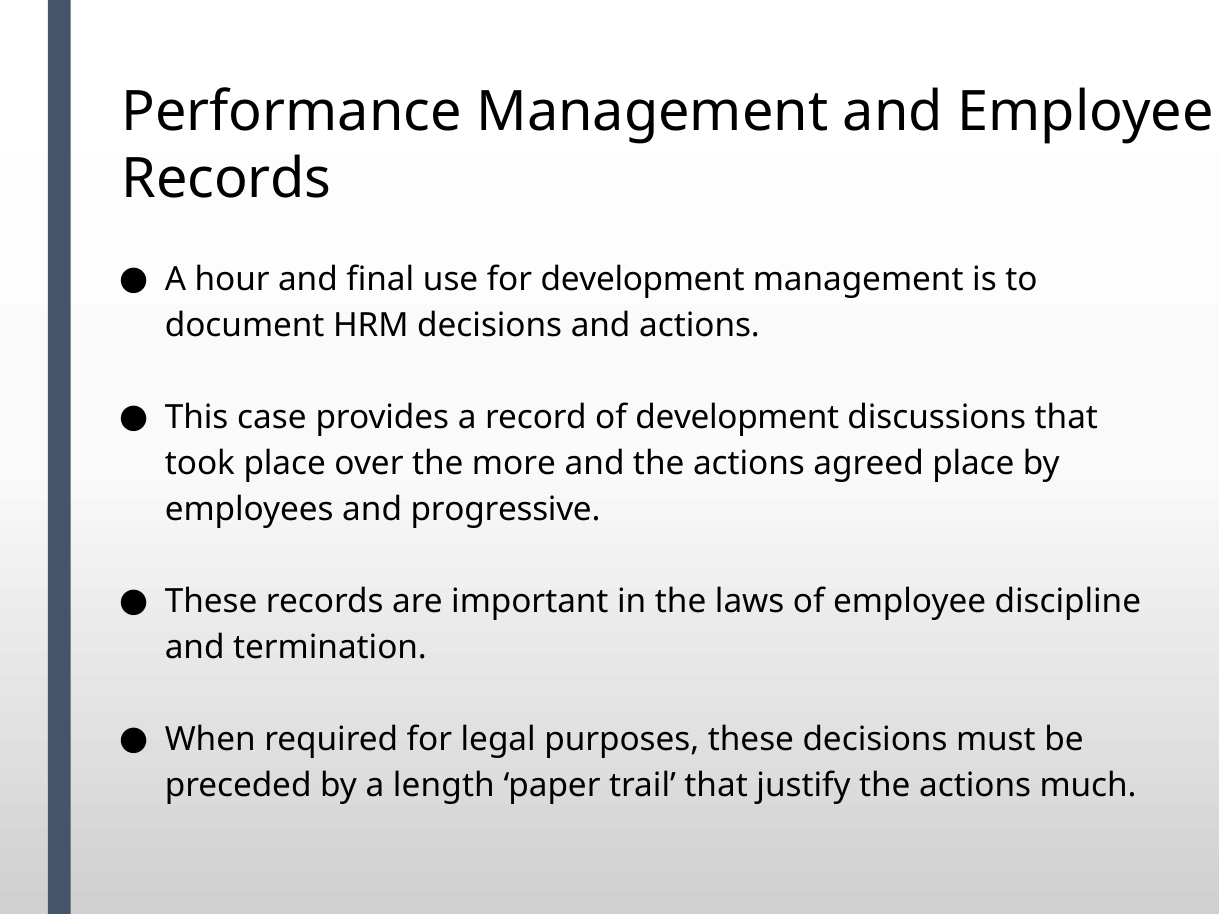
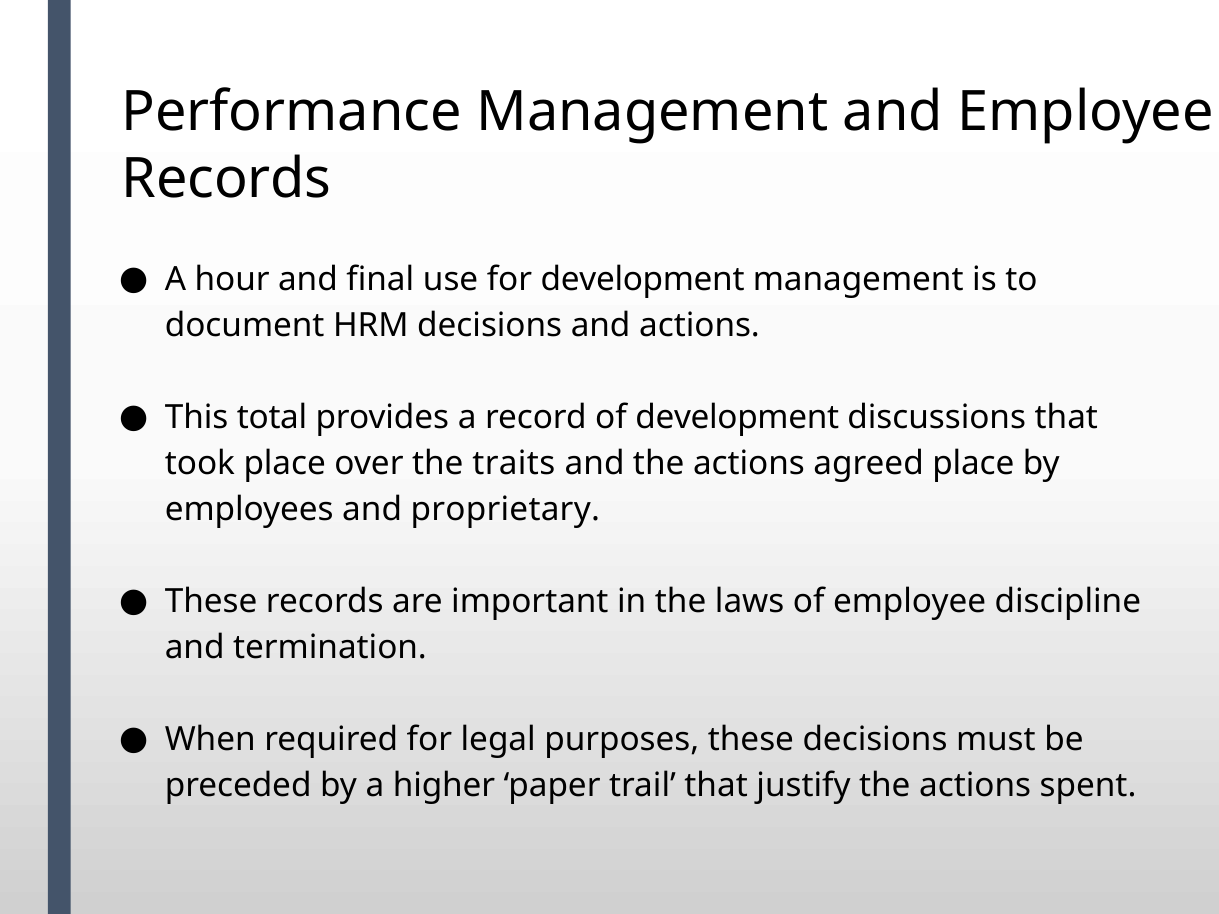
case: case -> total
more: more -> traits
progressive: progressive -> proprietary
length: length -> higher
much: much -> spent
